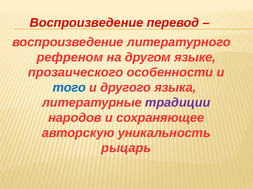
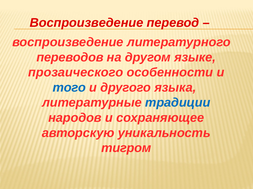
рефреном: рефреном -> переводов
традиции colour: purple -> blue
рыцарь: рыцарь -> тигром
